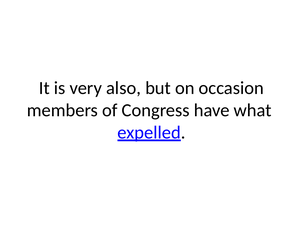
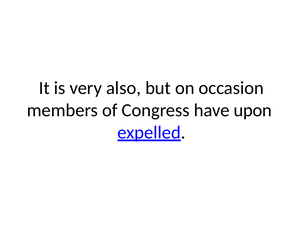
what: what -> upon
